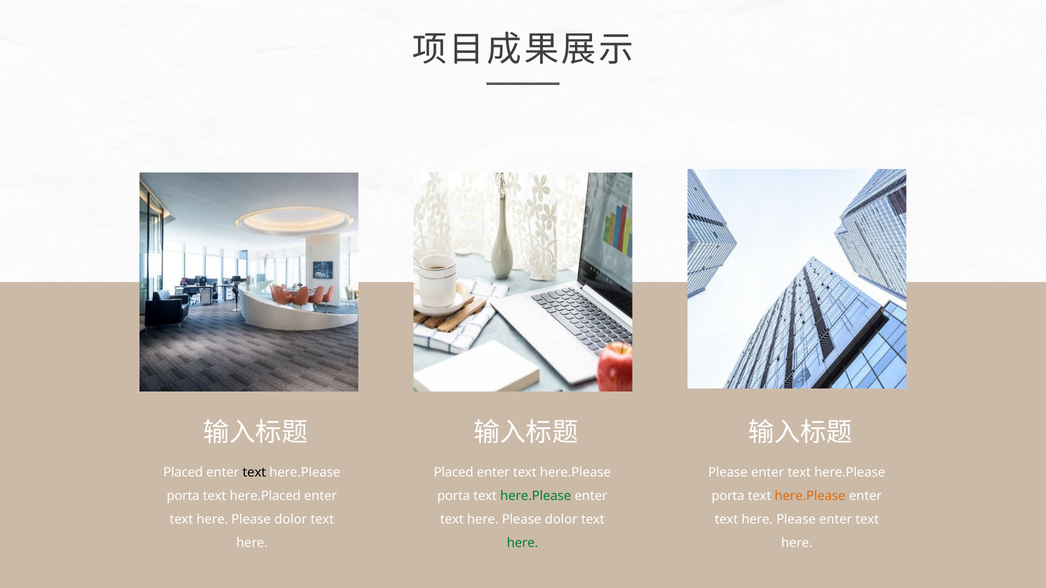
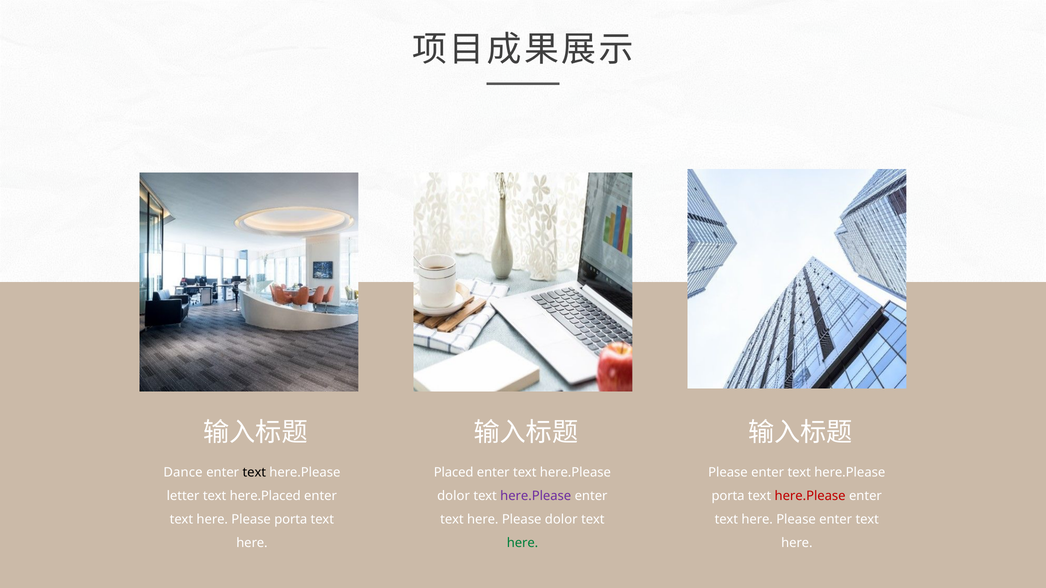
Placed at (183, 473): Placed -> Dance
porta at (183, 496): porta -> letter
porta at (454, 496): porta -> dolor
here.Please at (536, 496) colour: green -> purple
here.Please at (810, 496) colour: orange -> red
dolor at (291, 520): dolor -> porta
